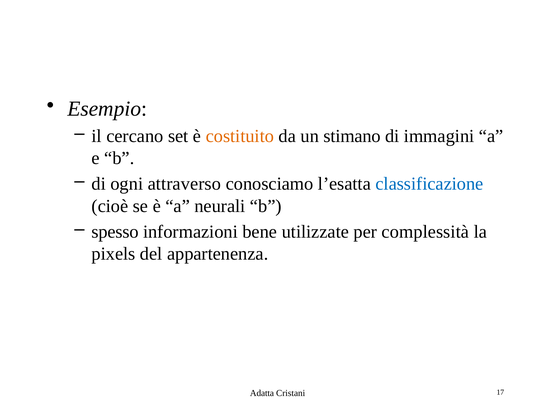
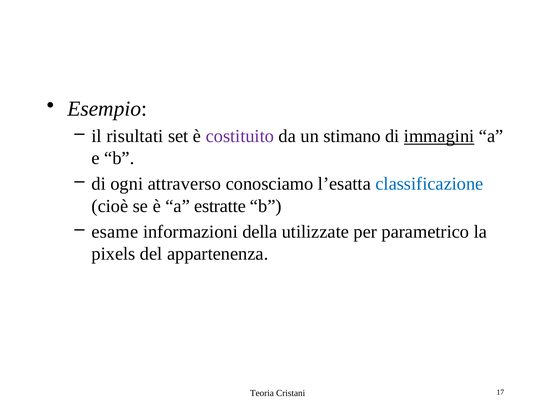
cercano: cercano -> risultati
costituito colour: orange -> purple
immagini underline: none -> present
neurali: neurali -> estratte
spesso: spesso -> esame
bene: bene -> della
complessità: complessità -> parametrico
Adatta: Adatta -> Teoria
